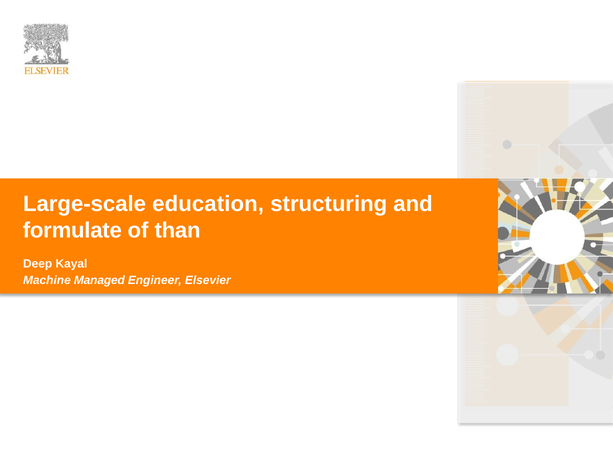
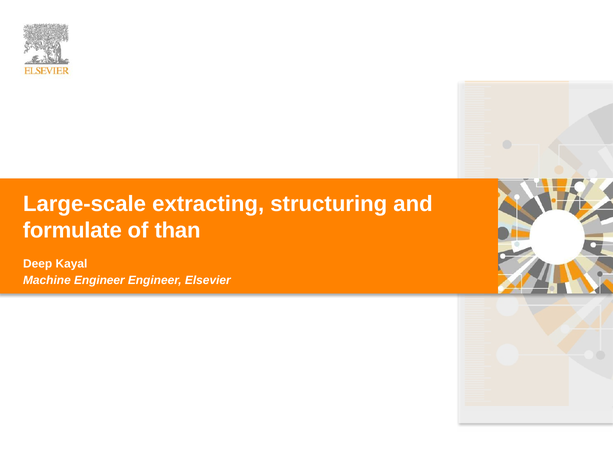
education: education -> extracting
Machine Managed: Managed -> Engineer
